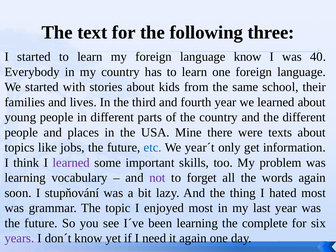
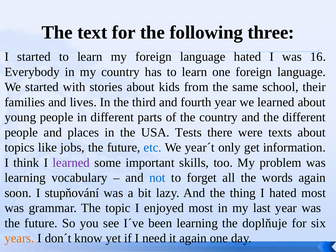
language know: know -> hated
40: 40 -> 16
Mine: Mine -> Tests
not colour: purple -> blue
complete: complete -> doplňuje
years colour: purple -> orange
